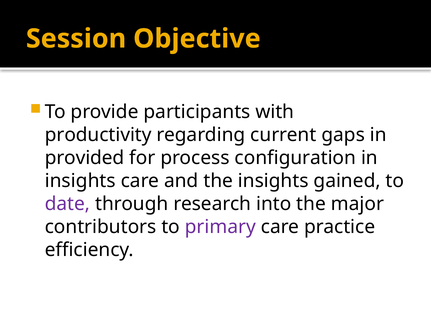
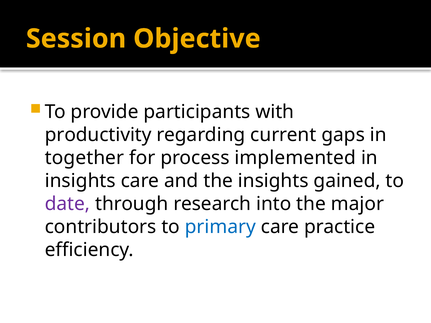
provided: provided -> together
configuration: configuration -> implemented
primary colour: purple -> blue
